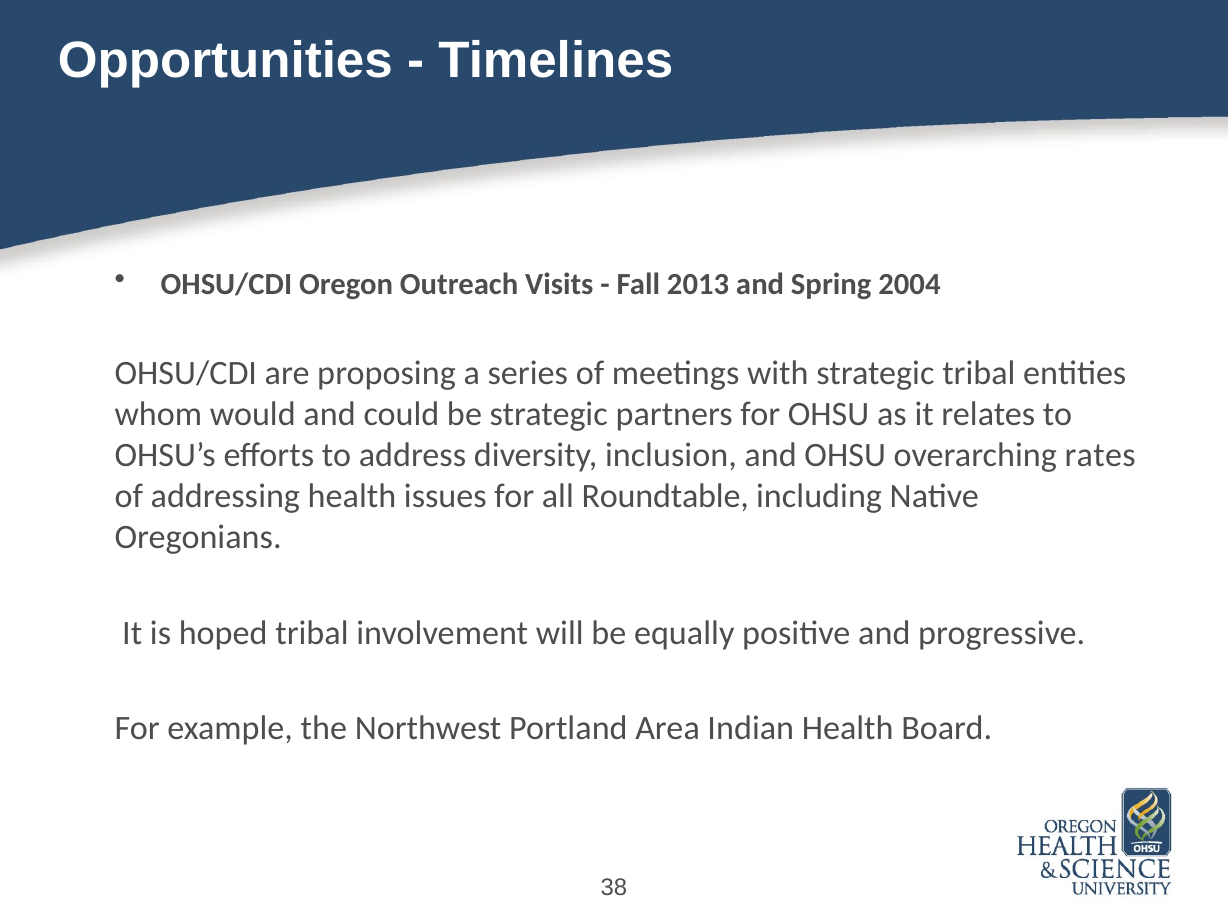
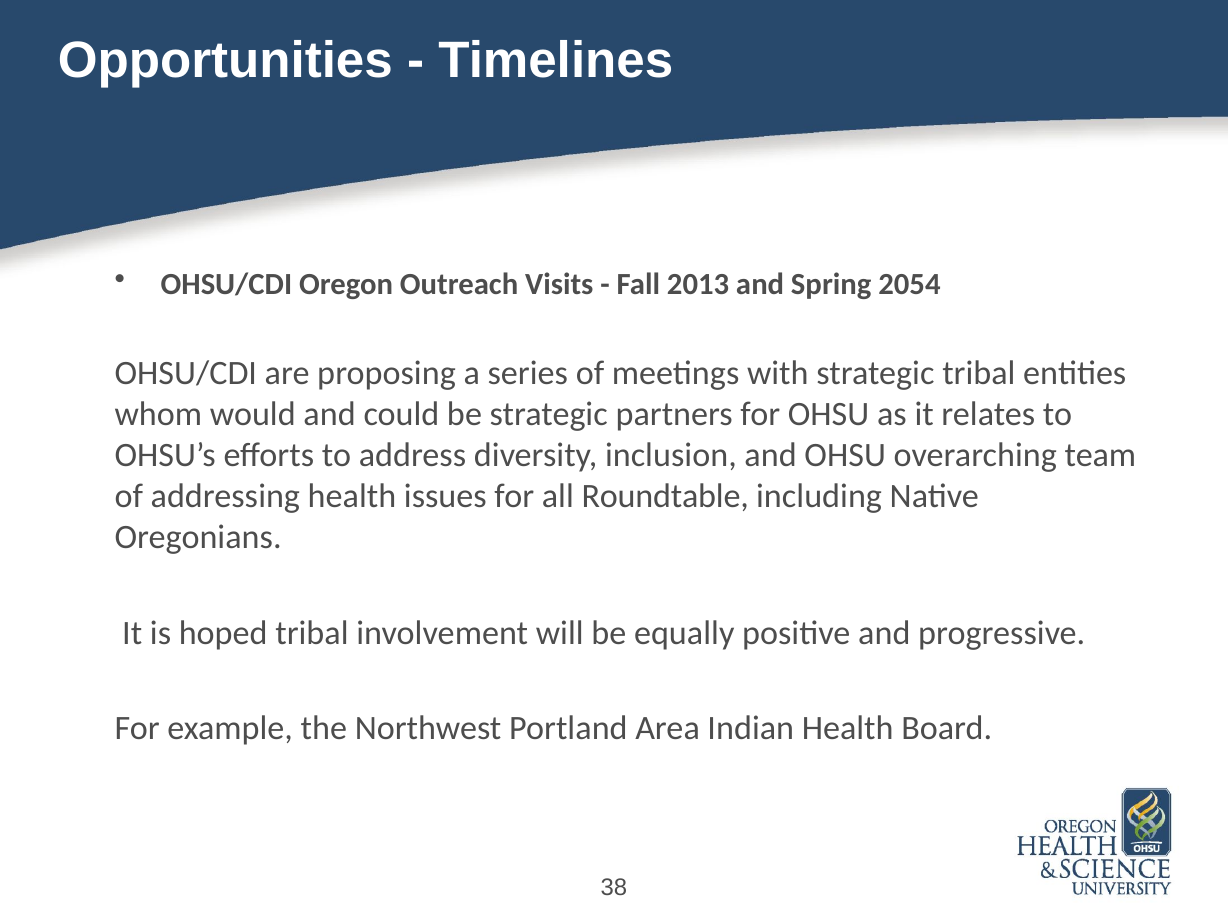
2004: 2004 -> 2054
rates: rates -> team
